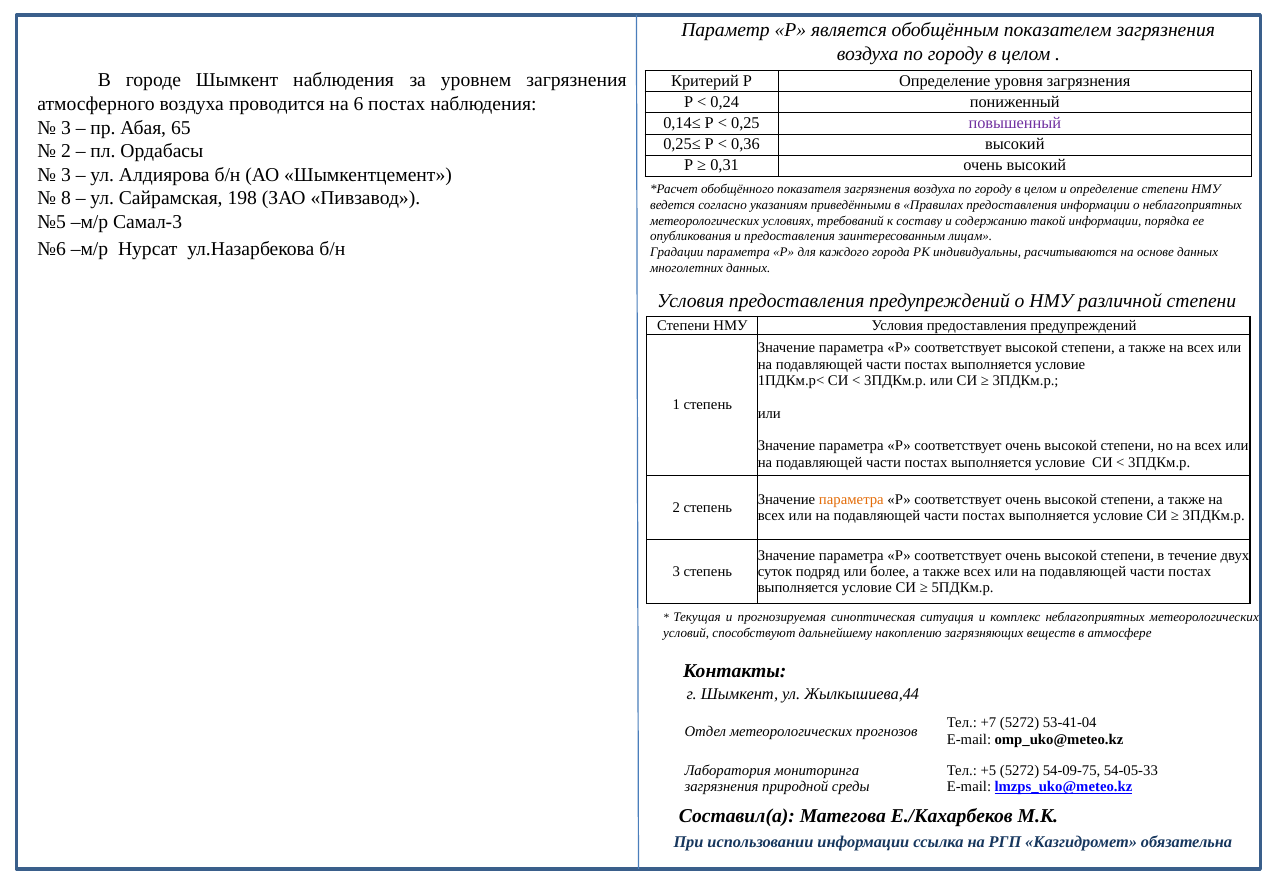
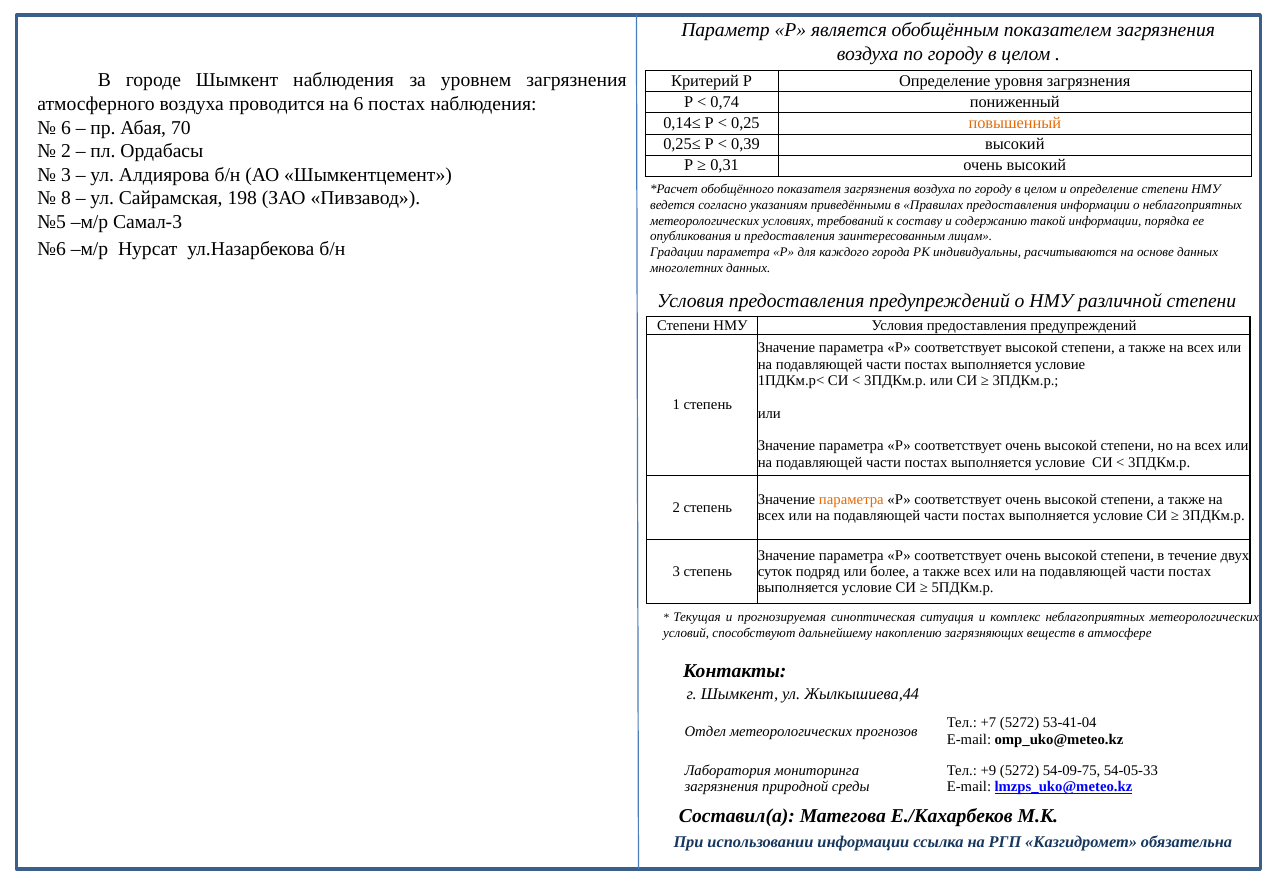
0,24: 0,24 -> 0,74
повышенный colour: purple -> orange
3 at (66, 128): 3 -> 6
65: 65 -> 70
0,36: 0,36 -> 0,39
+5: +5 -> +9
